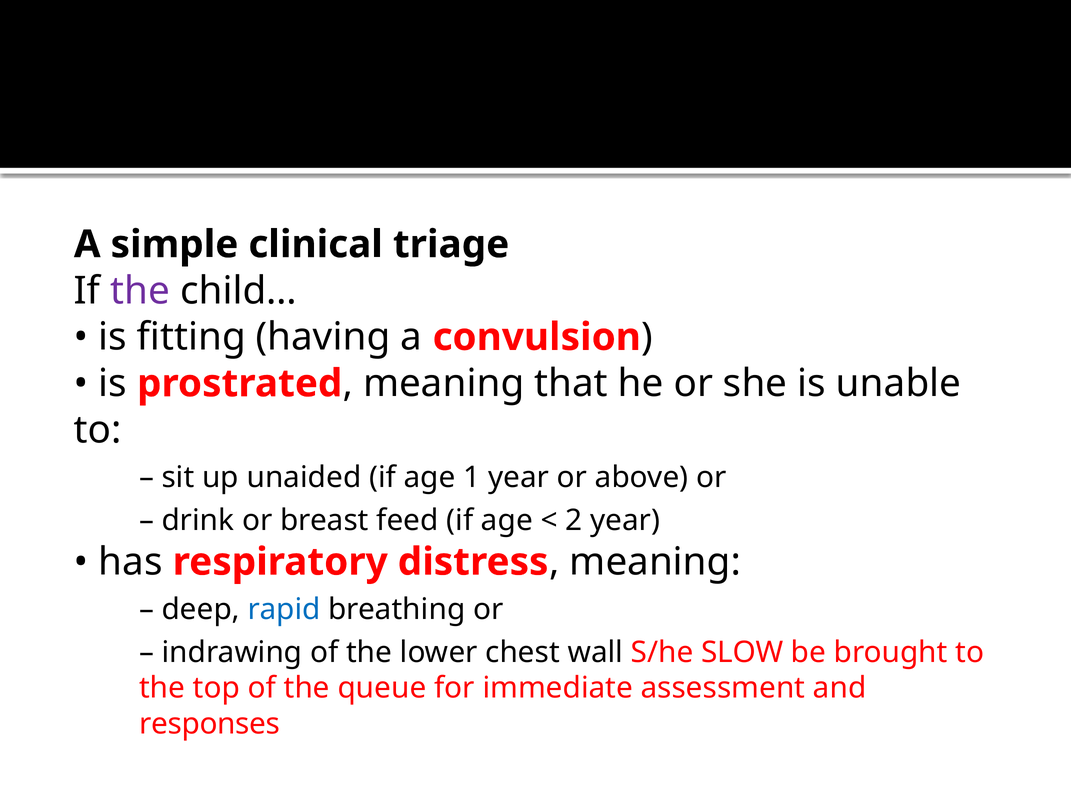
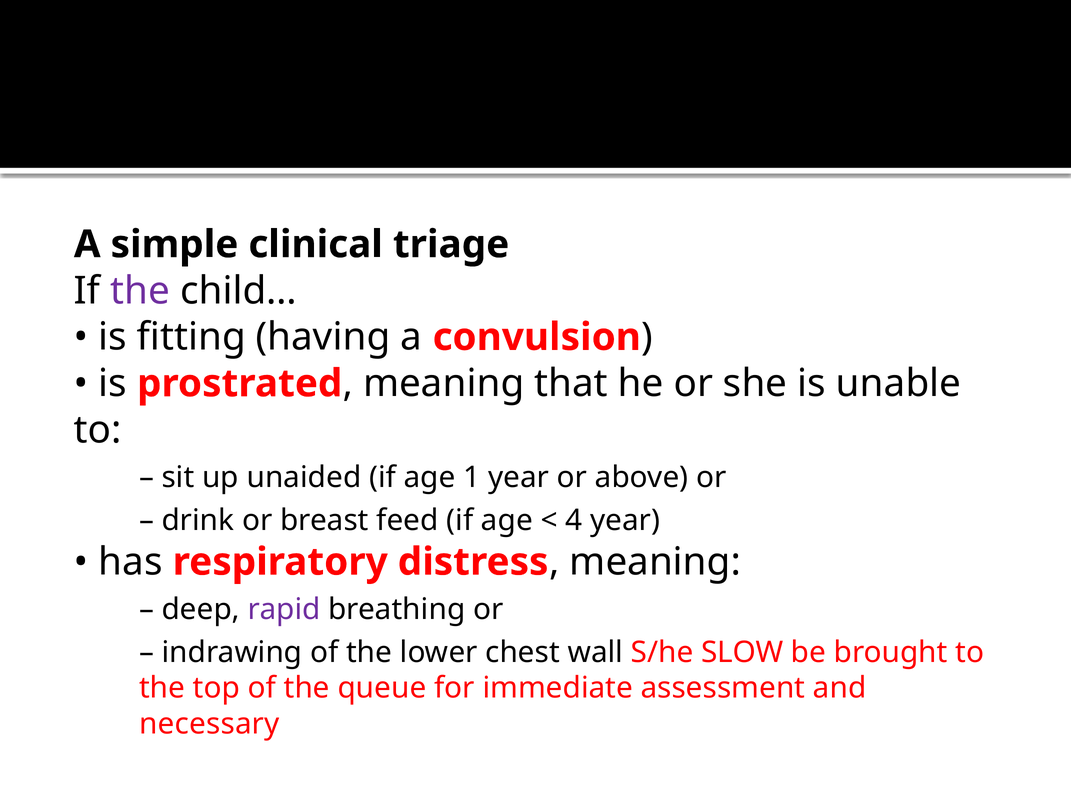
2: 2 -> 4
rapid colour: blue -> purple
responses: responses -> necessary
